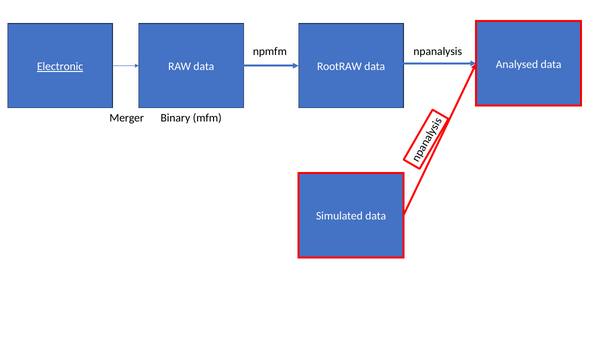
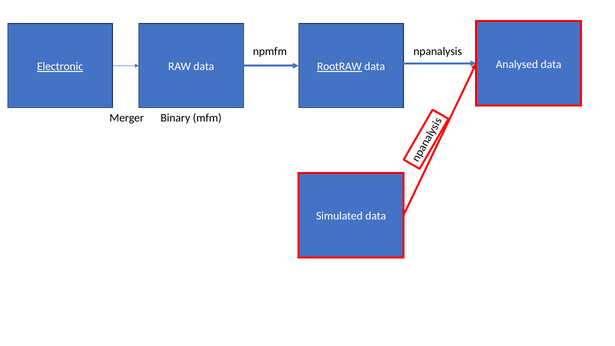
RootRAW underline: none -> present
